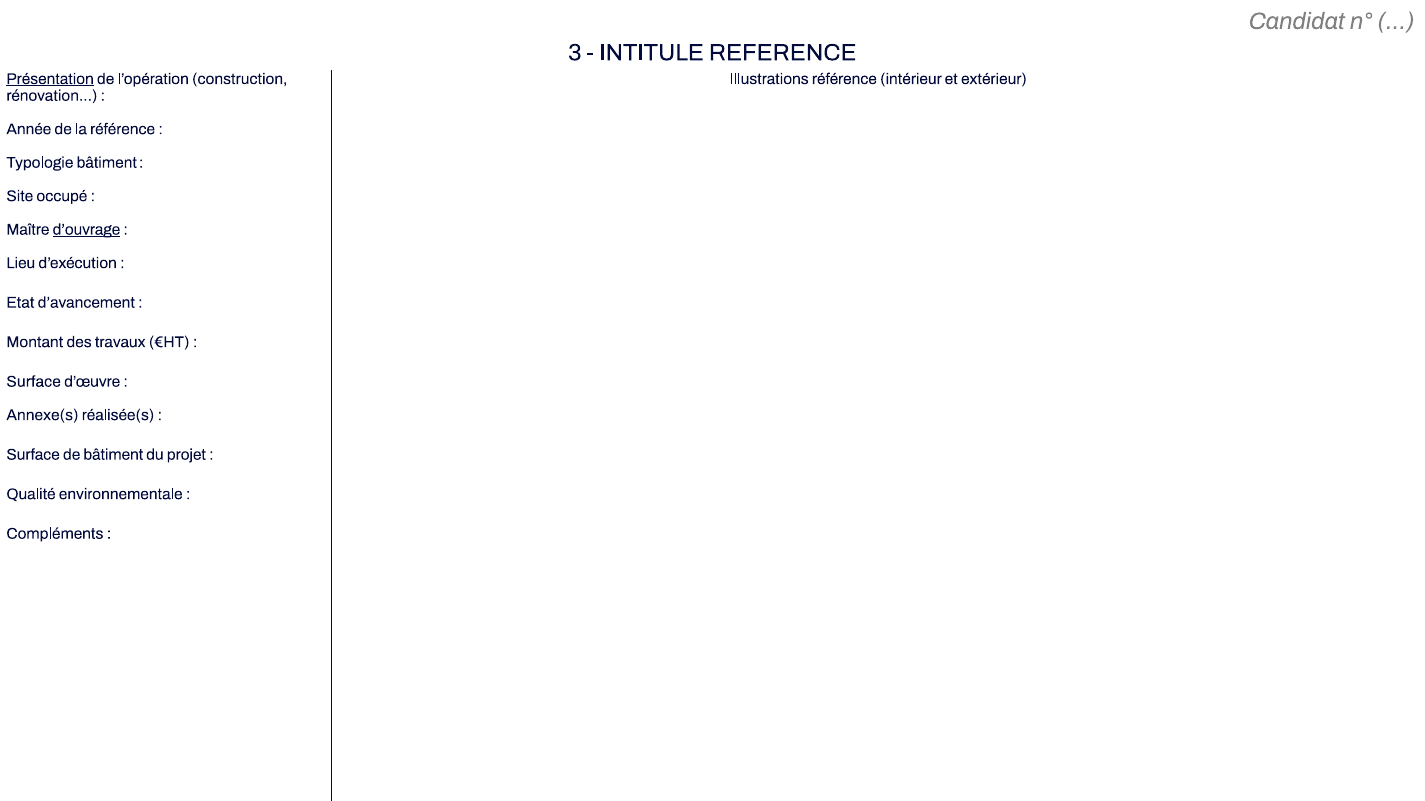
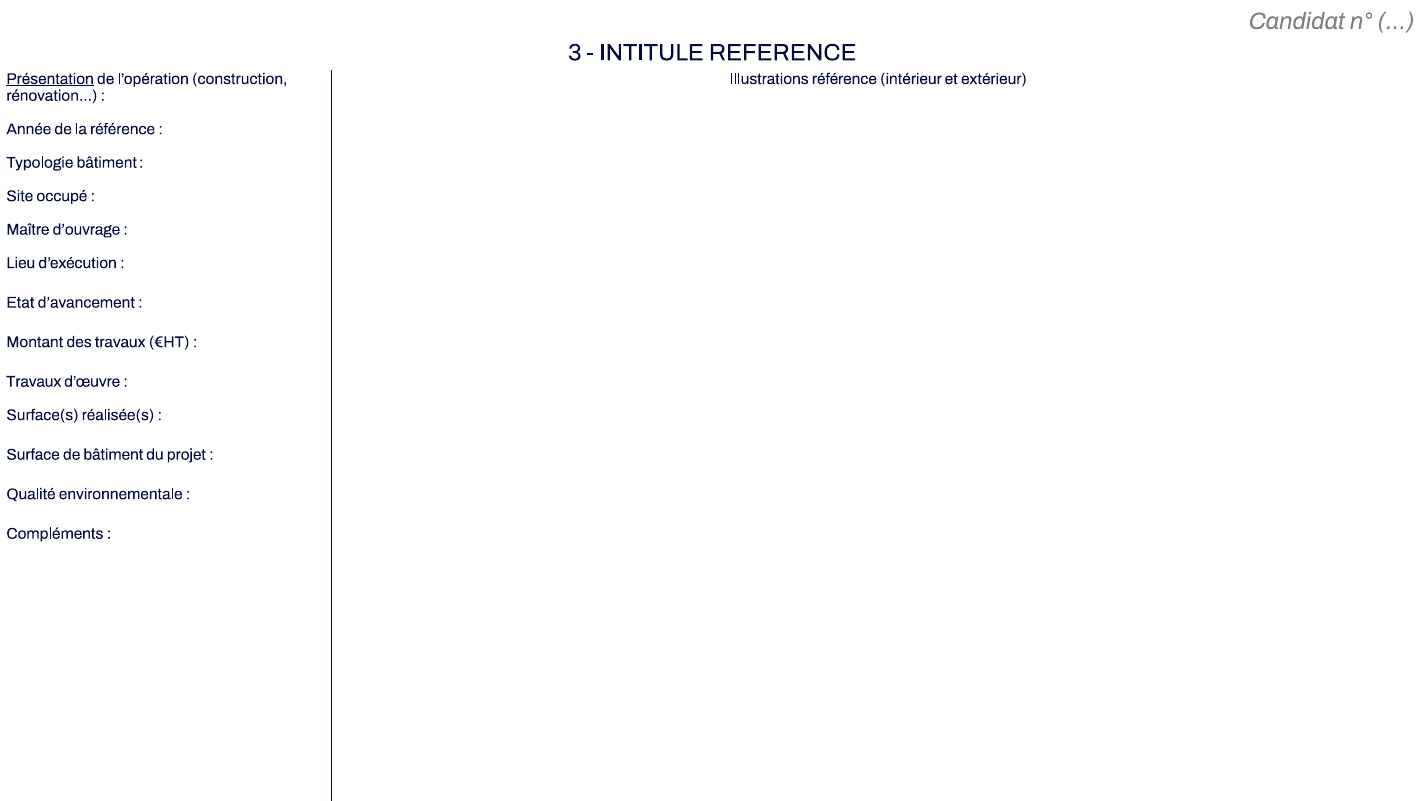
d’ouvrage underline: present -> none
Surface at (34, 382): Surface -> Travaux
Annexe(s: Annexe(s -> Surface(s
